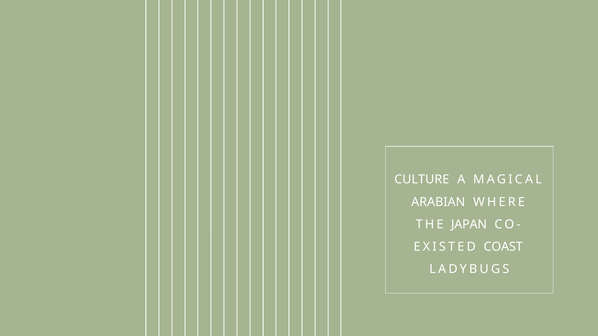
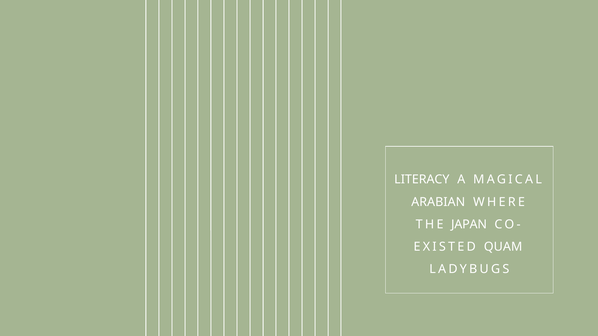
CULTURE: CULTURE -> LITERACY
COAST: COAST -> QUAM
